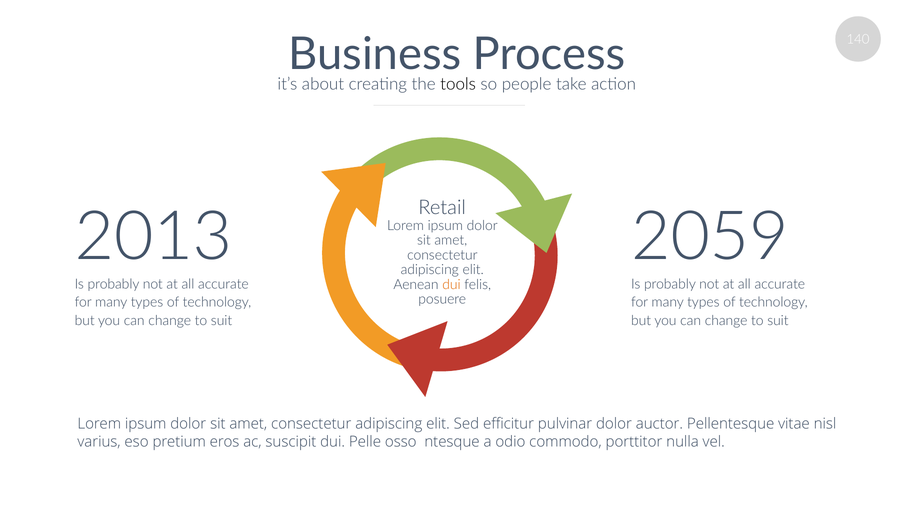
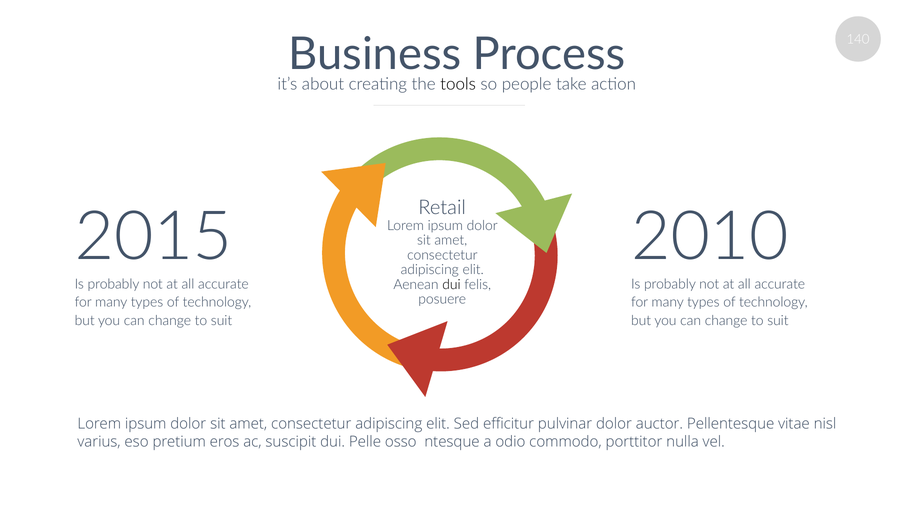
2013: 2013 -> 2015
2059: 2059 -> 2010
dui at (451, 285) colour: orange -> black
